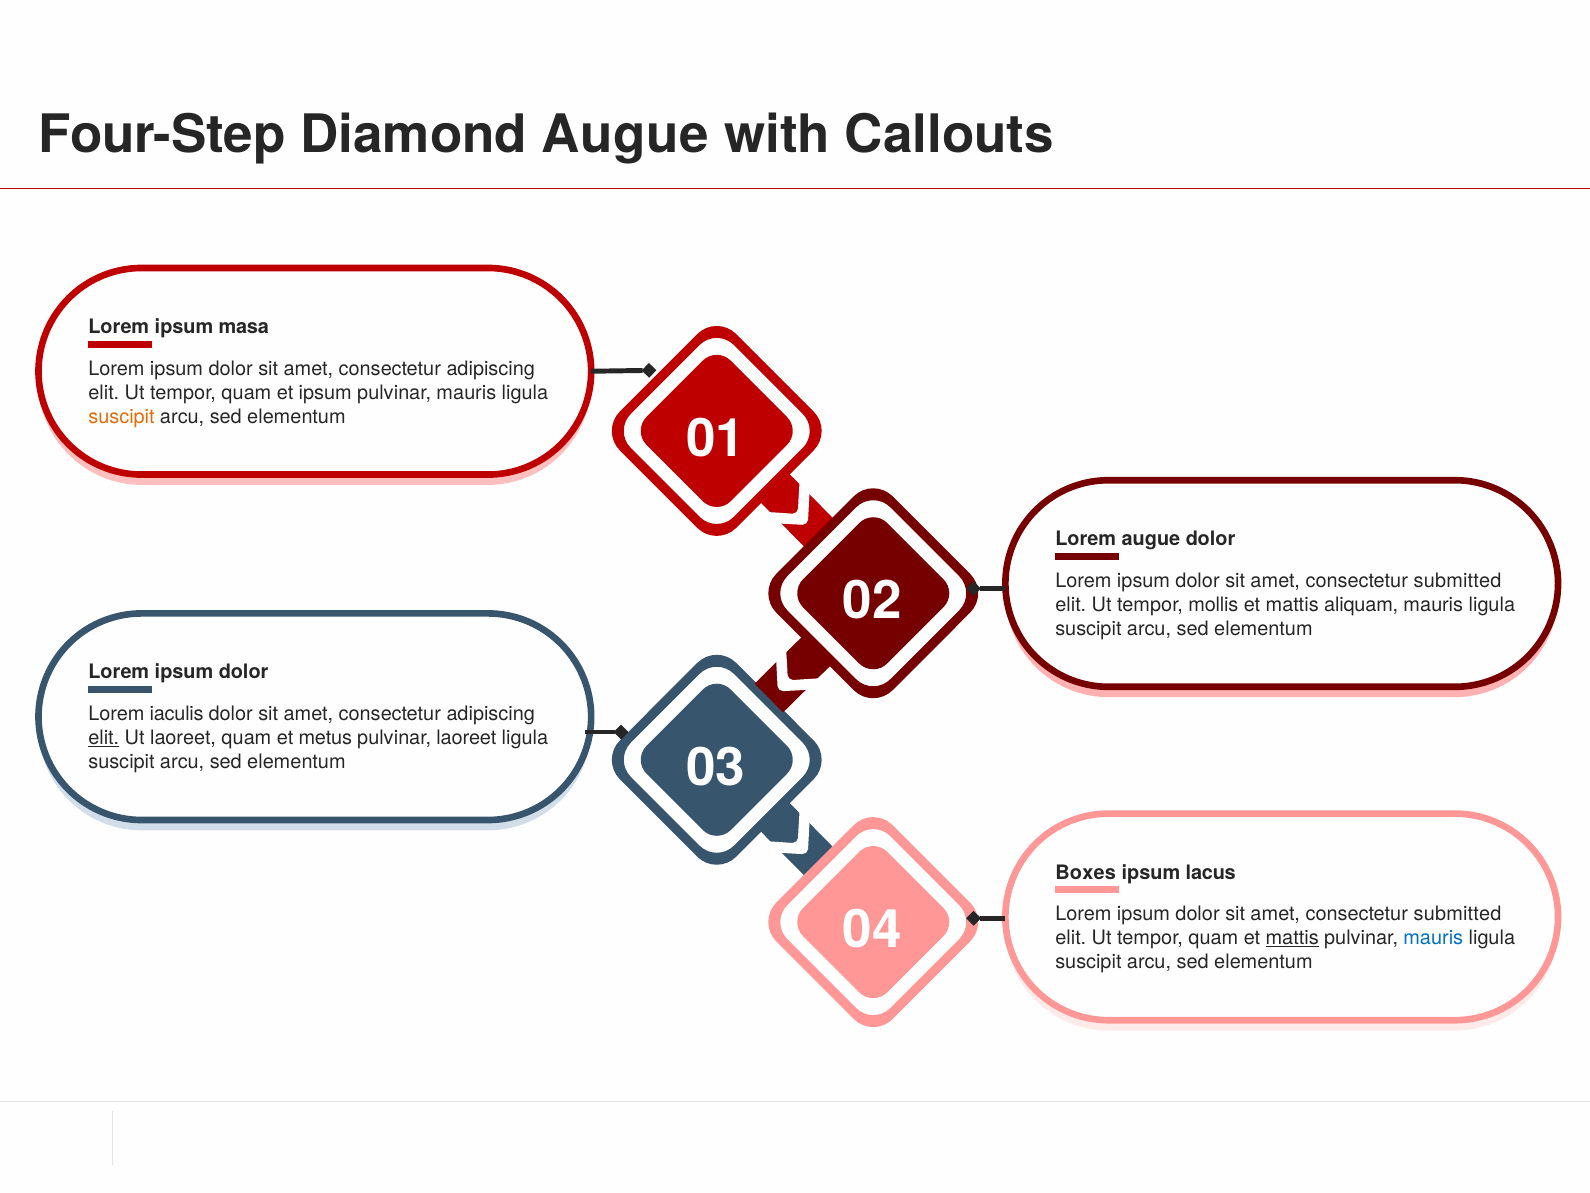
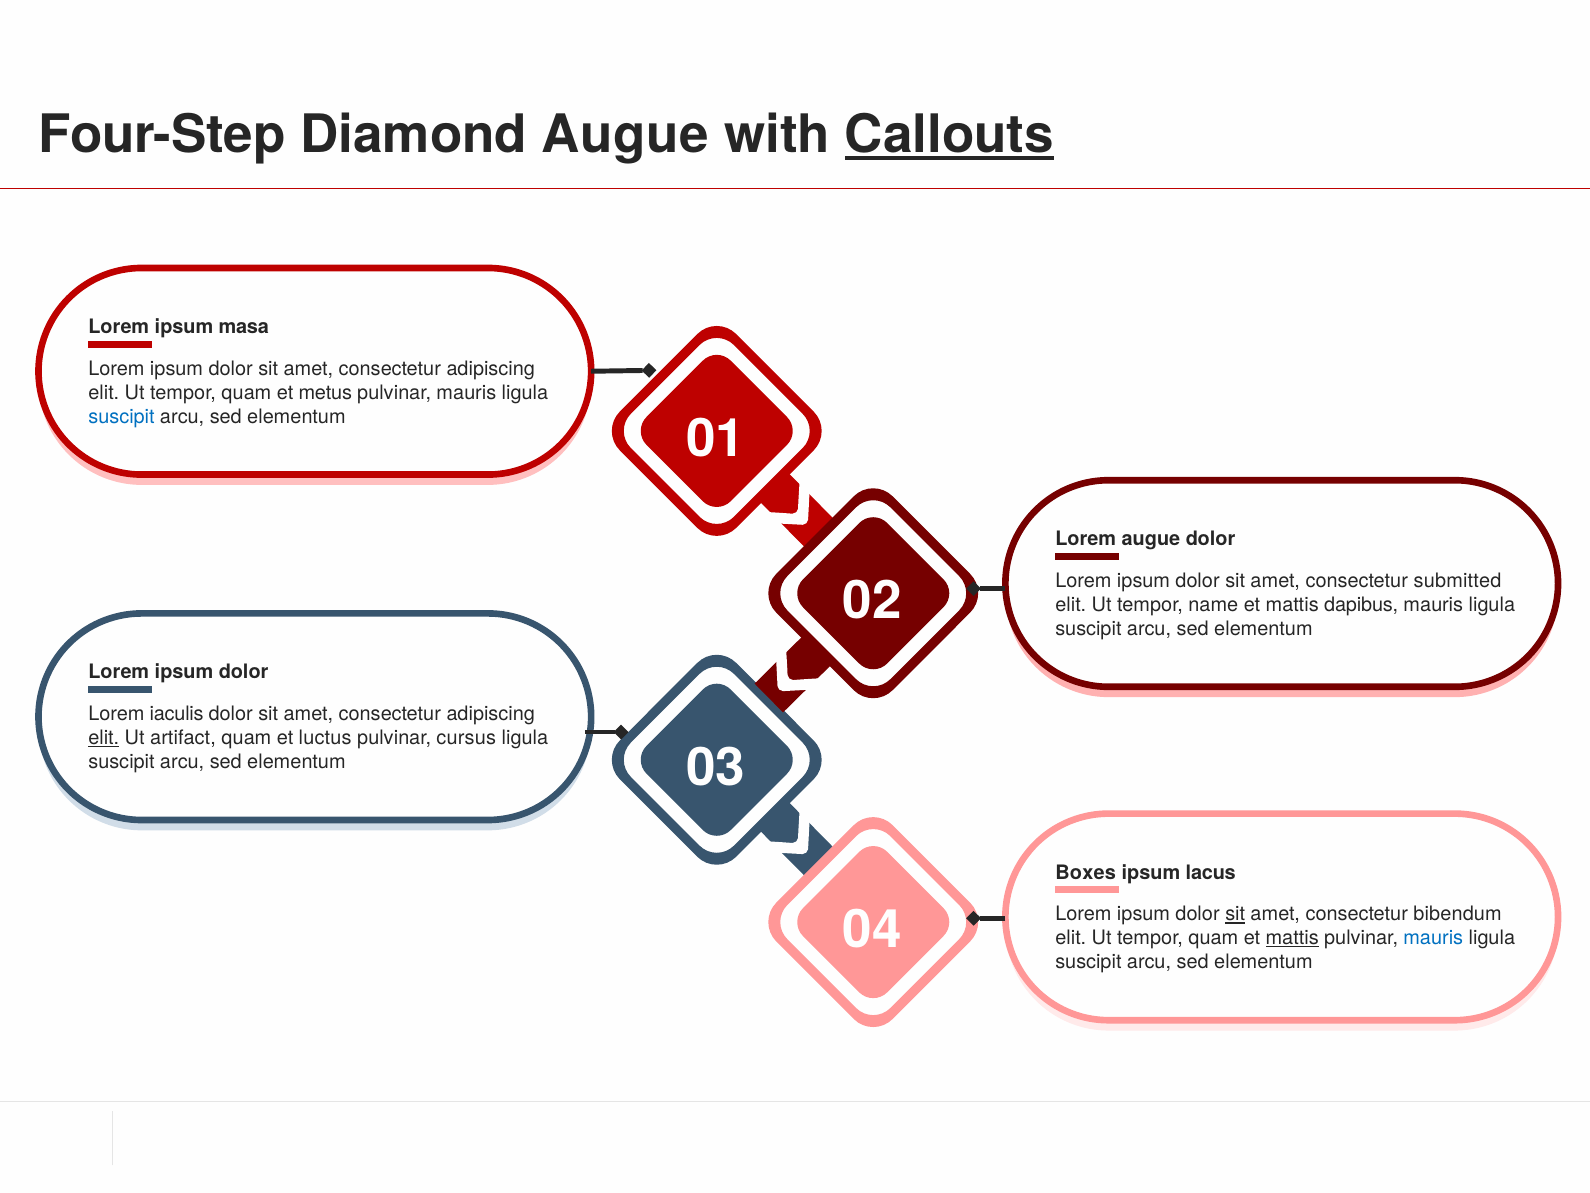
Callouts underline: none -> present
et ipsum: ipsum -> metus
suscipit at (122, 416) colour: orange -> blue
mollis: mollis -> name
aliquam: aliquam -> dapibus
Ut laoreet: laoreet -> artifact
metus: metus -> luctus
pulvinar laoreet: laoreet -> cursus
sit at (1235, 914) underline: none -> present
submitted at (1458, 914): submitted -> bibendum
